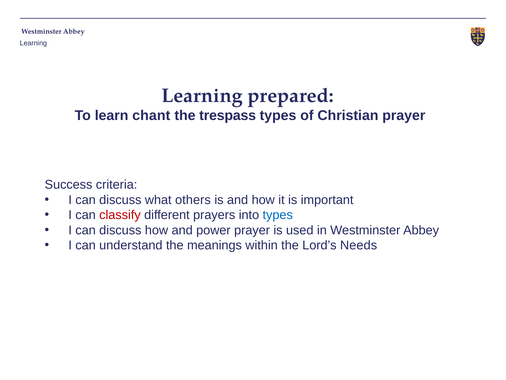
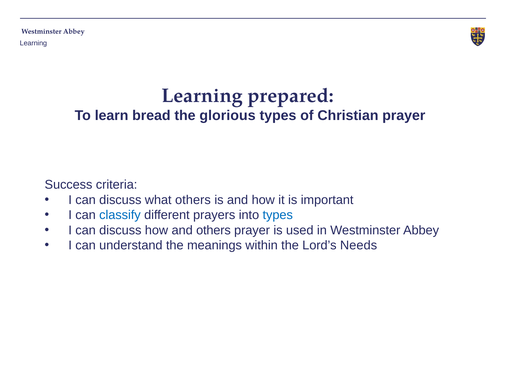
chant: chant -> bread
trespass: trespass -> glorious
classify colour: red -> blue
and power: power -> others
